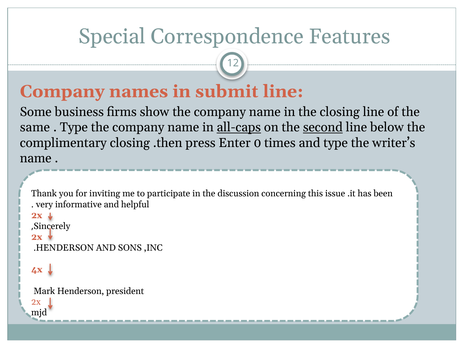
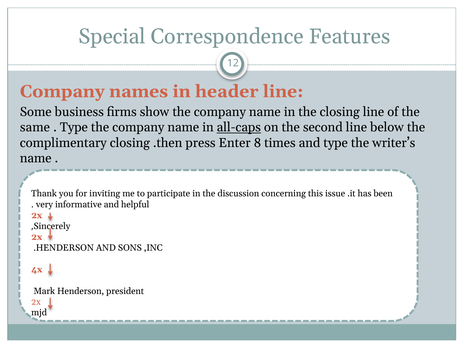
submit: submit -> header
second underline: present -> none
0: 0 -> 8
